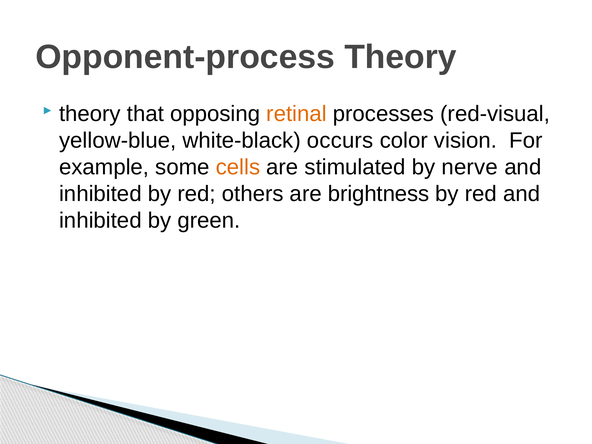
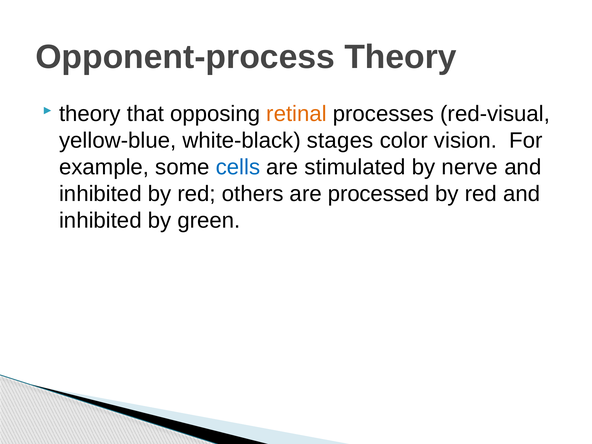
occurs: occurs -> stages
cells colour: orange -> blue
brightness: brightness -> processed
